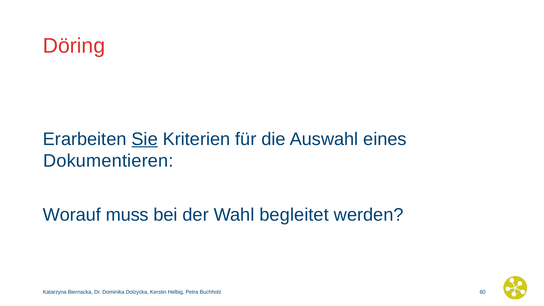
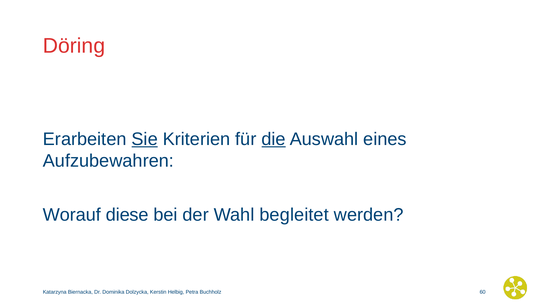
die underline: none -> present
Dokumentieren: Dokumentieren -> Aufzubewahren
muss: muss -> diese
